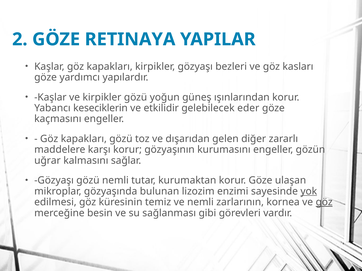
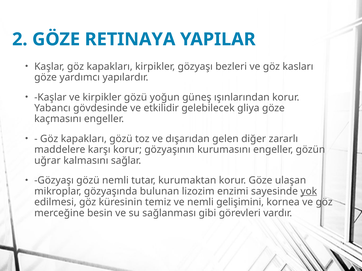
keseciklerin: keseciklerin -> gövdesinde
eder: eder -> gliya
zarlarının: zarlarının -> gelişimini
göz at (324, 202) underline: present -> none
